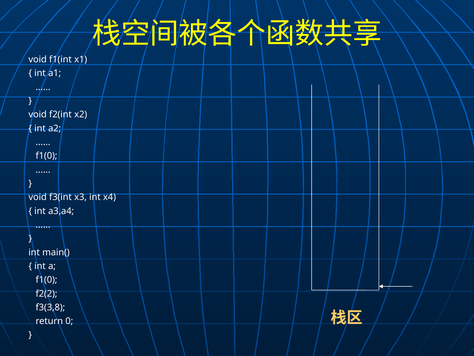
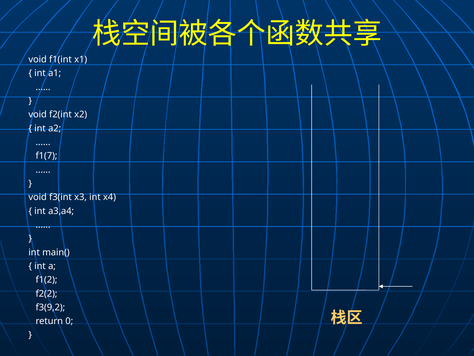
f1(0 at (46, 156): f1(0 -> f1(7
f1(0 at (46, 279): f1(0 -> f1(2
f3(3,8: f3(3,8 -> f3(9,2
